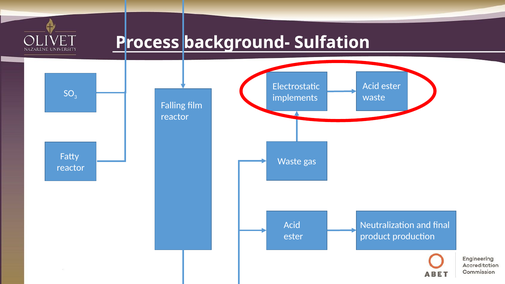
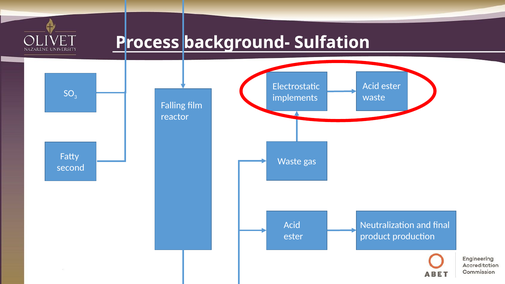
reactor at (71, 168): reactor -> second
